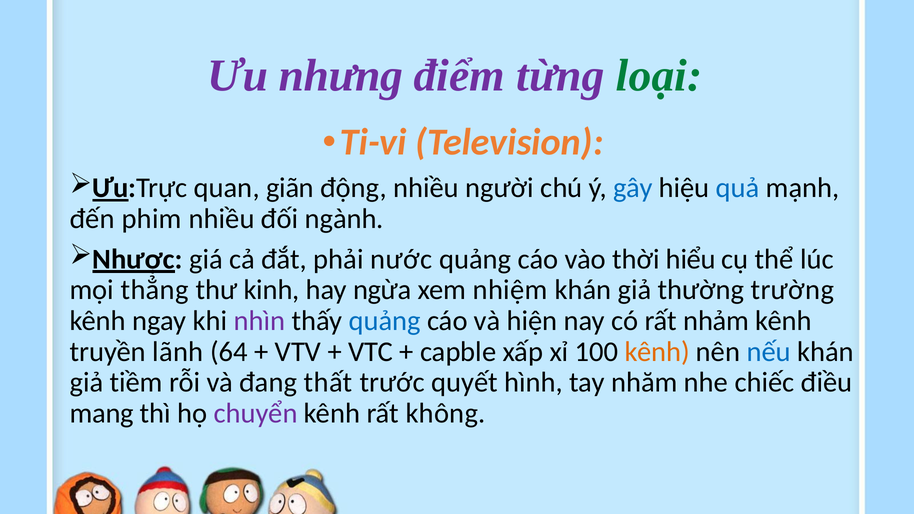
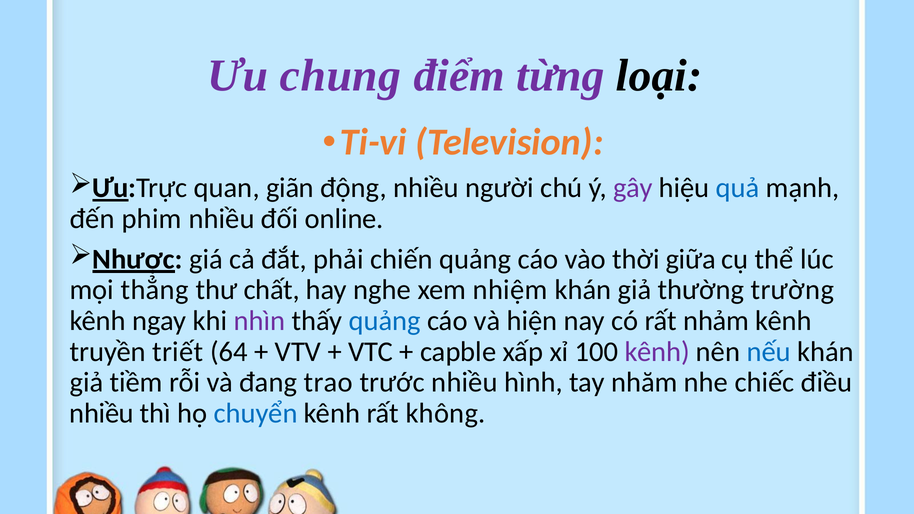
nhưng: nhưng -> chung
loại colour: green -> black
gây colour: blue -> purple
ngành: ngành -> online
nước: nước -> chiến
hiểu: hiểu -> giữa
kinh: kinh -> chất
ngừa: ngừa -> nghe
lãnh: lãnh -> triết
kênh at (657, 352) colour: orange -> purple
thất: thất -> trao
trước quyết: quyết -> nhiều
mang at (102, 413): mang -> nhiều
chuyển colour: purple -> blue
